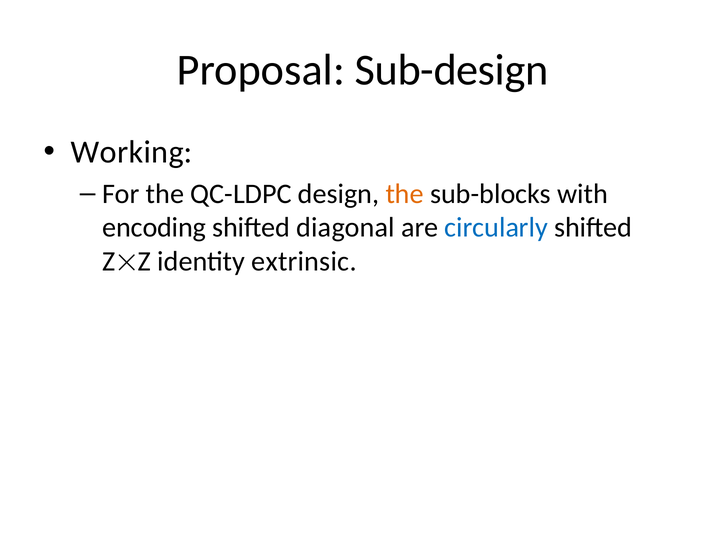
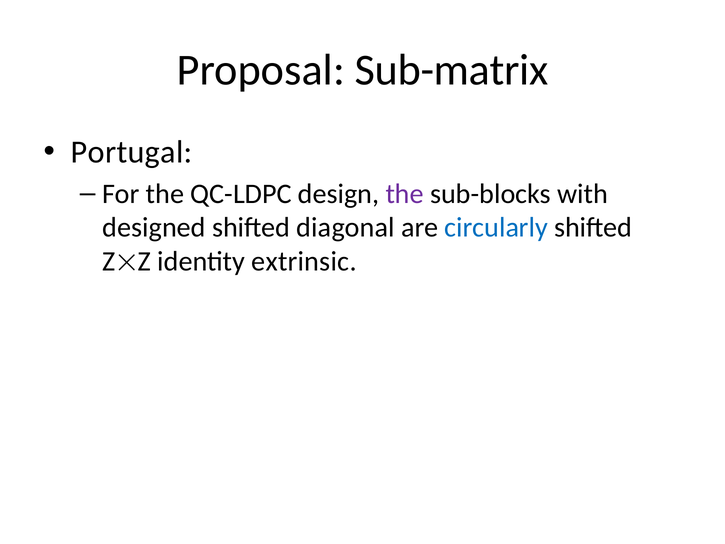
Sub-design: Sub-design -> Sub-matrix
Working: Working -> Portugal
the at (405, 194) colour: orange -> purple
encoding: encoding -> designed
